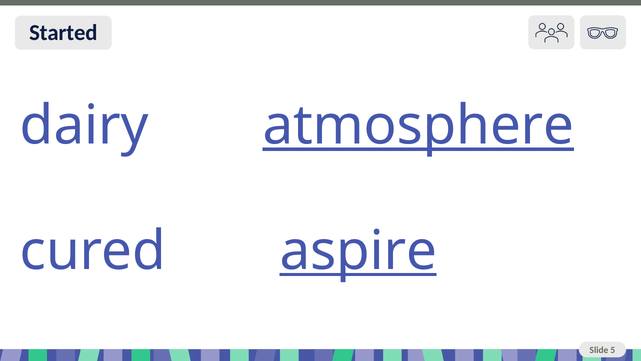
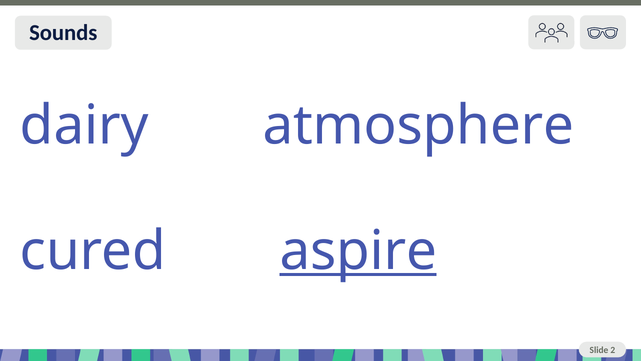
Started: Started -> Sounds
atmosphere underline: present -> none
5: 5 -> 2
